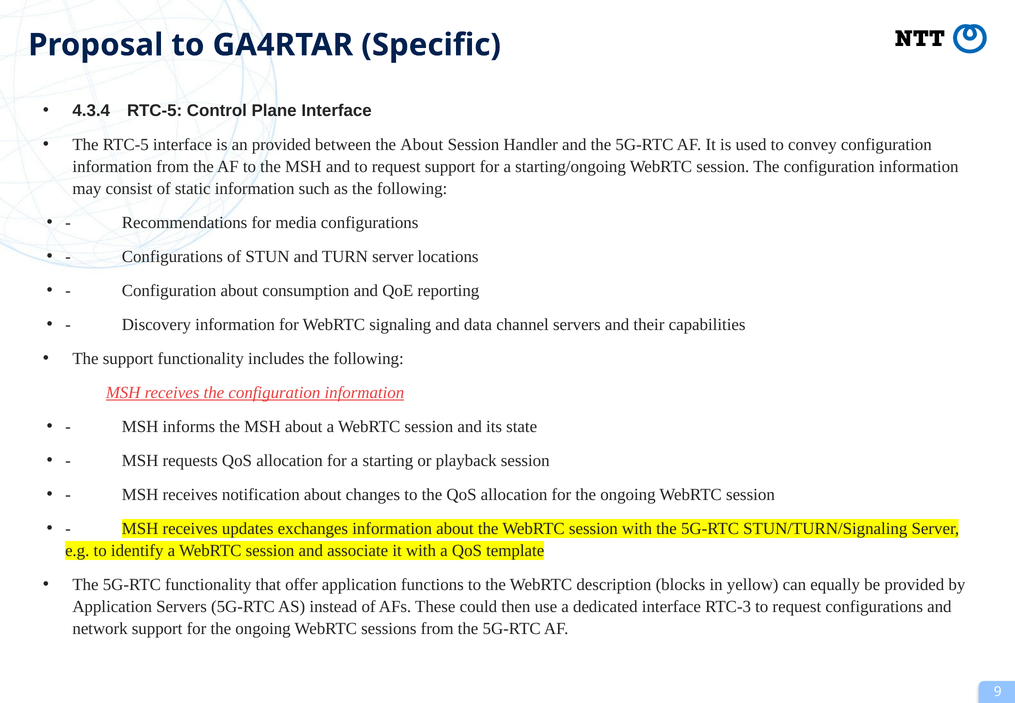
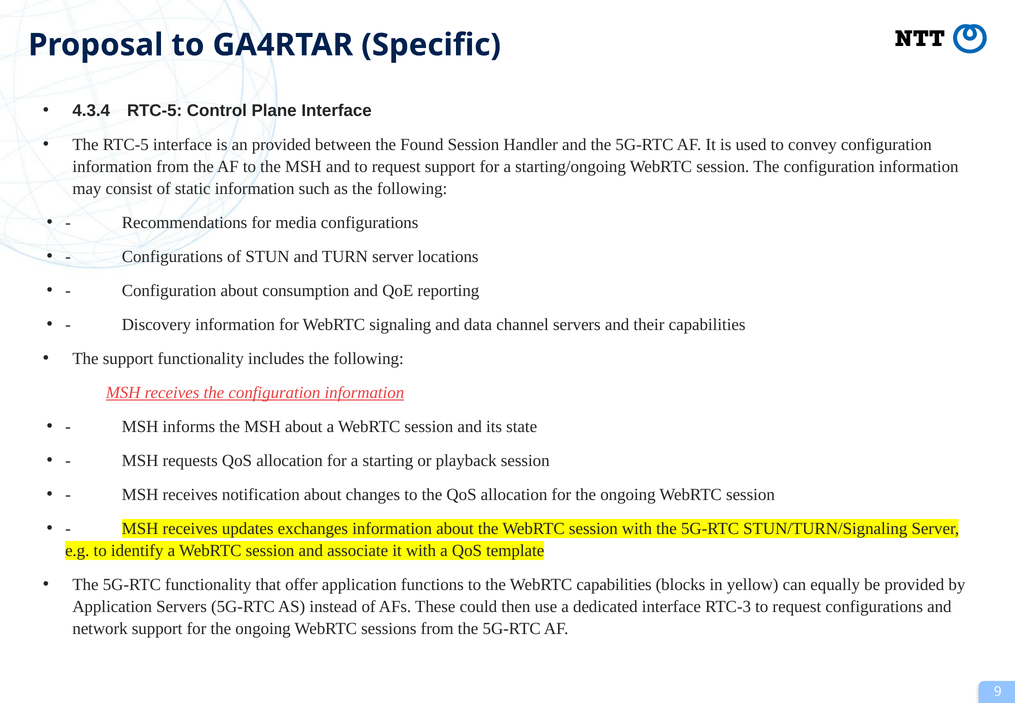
the About: About -> Found
WebRTC description: description -> capabilities
